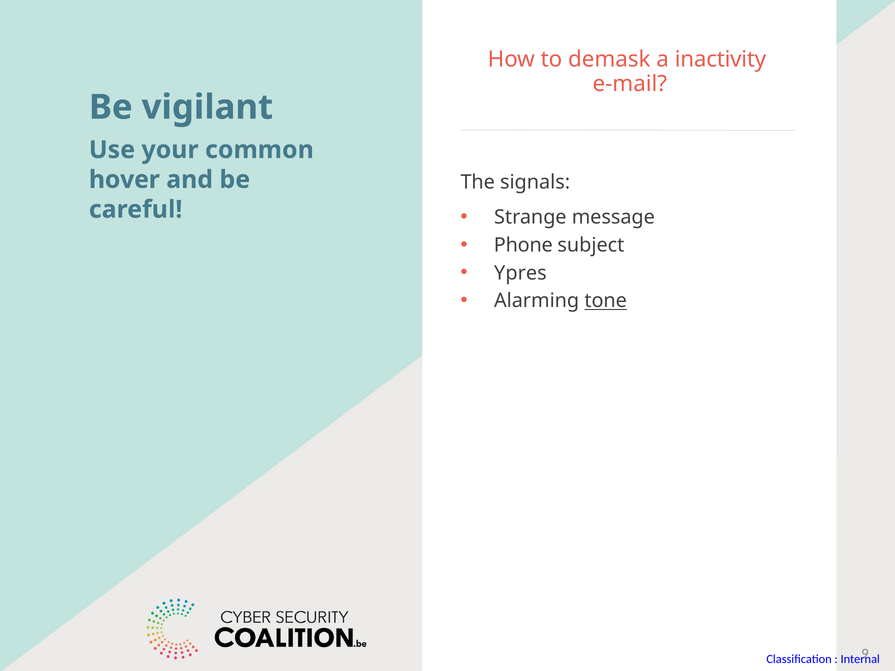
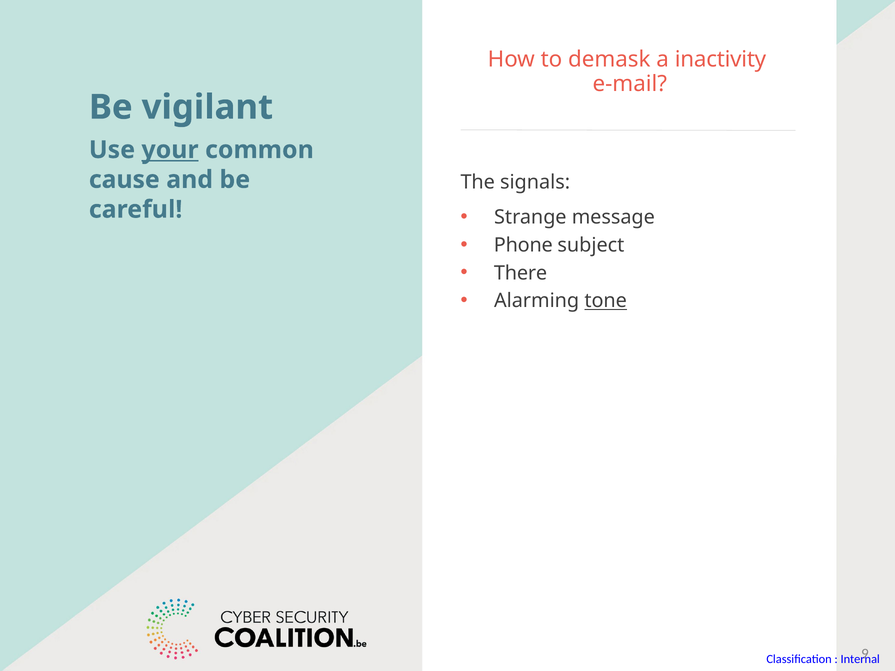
your underline: none -> present
hover: hover -> cause
Ypres: Ypres -> There
